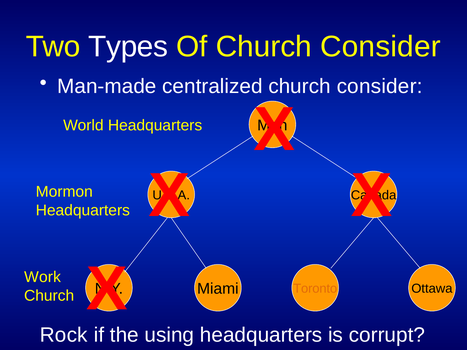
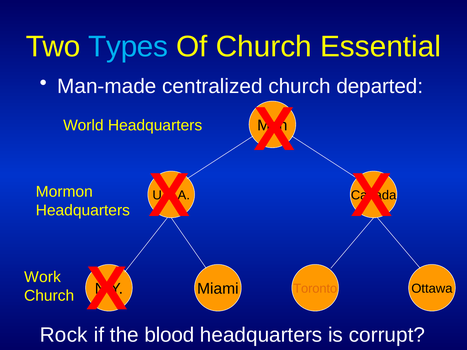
Types colour: white -> light blue
Of Church Consider: Consider -> Essential
centralized church consider: consider -> departed
using: using -> blood
